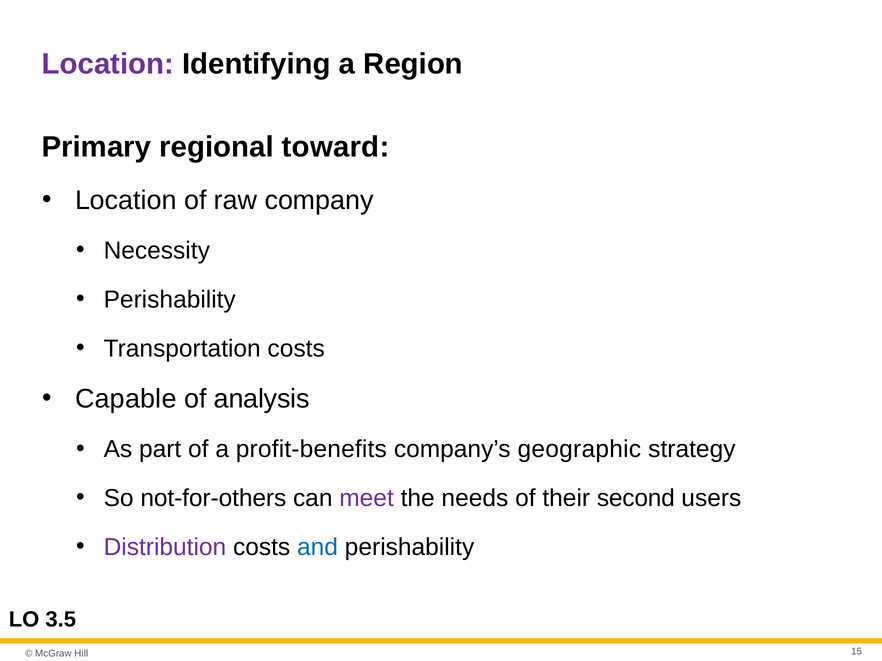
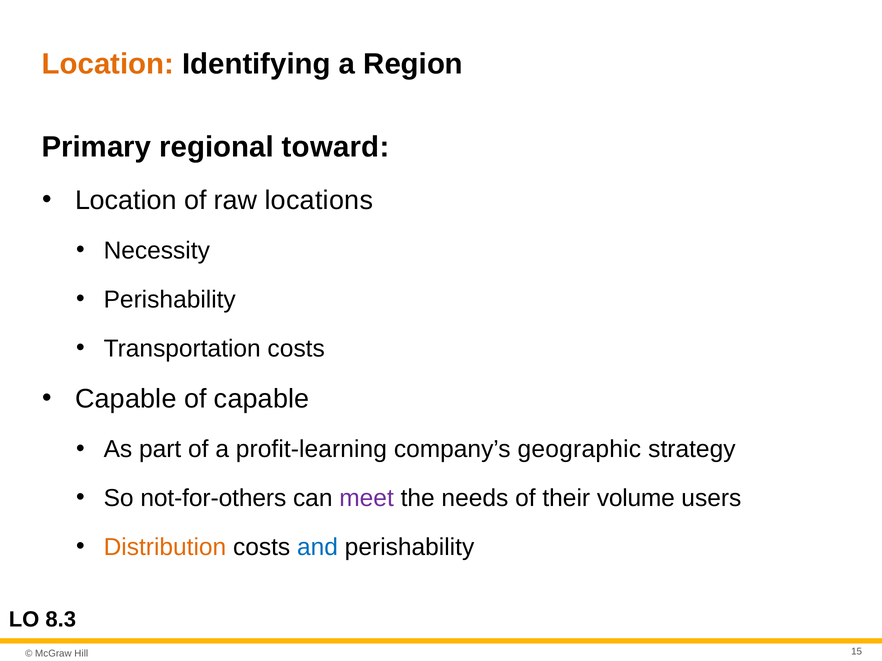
Location at (108, 64) colour: purple -> orange
company: company -> locations
of analysis: analysis -> capable
profit-benefits: profit-benefits -> profit-learning
second: second -> volume
Distribution colour: purple -> orange
3.5: 3.5 -> 8.3
